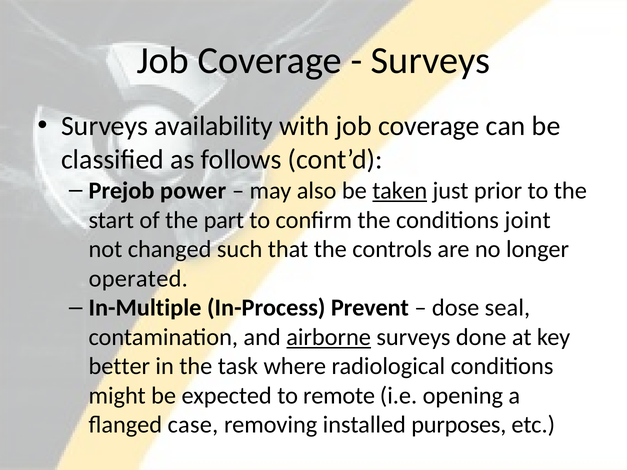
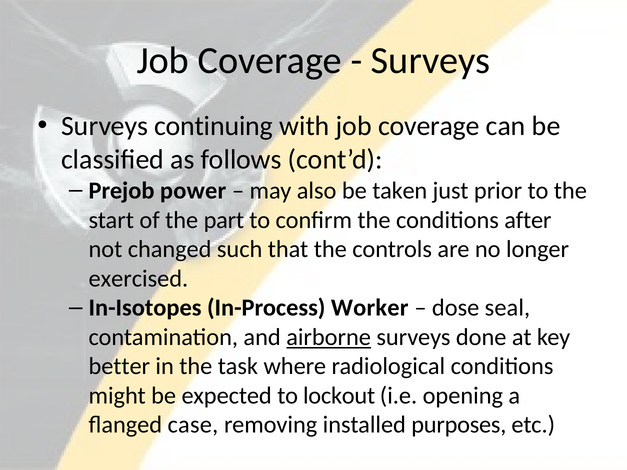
availability: availability -> continuing
taken underline: present -> none
joint: joint -> after
operated: operated -> exercised
In-Multiple: In-Multiple -> In-Isotopes
Prevent: Prevent -> Worker
remote: remote -> lockout
